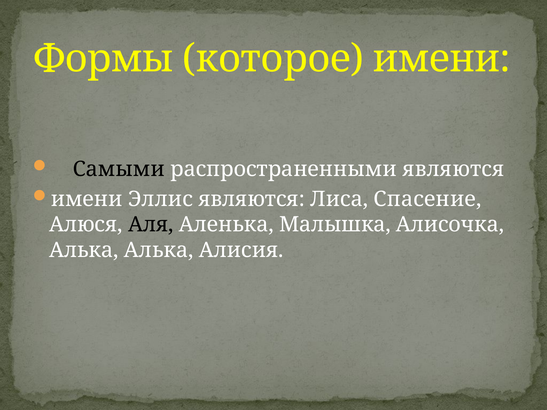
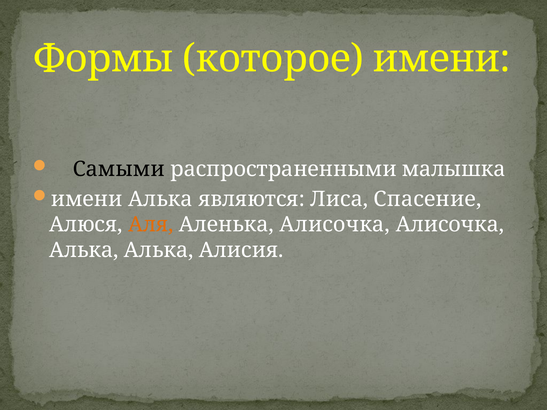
распространенными являются: являются -> малышка
имени Эллис: Эллис -> Алька
Аля colour: black -> orange
Аленька Малышка: Малышка -> Алисочка
